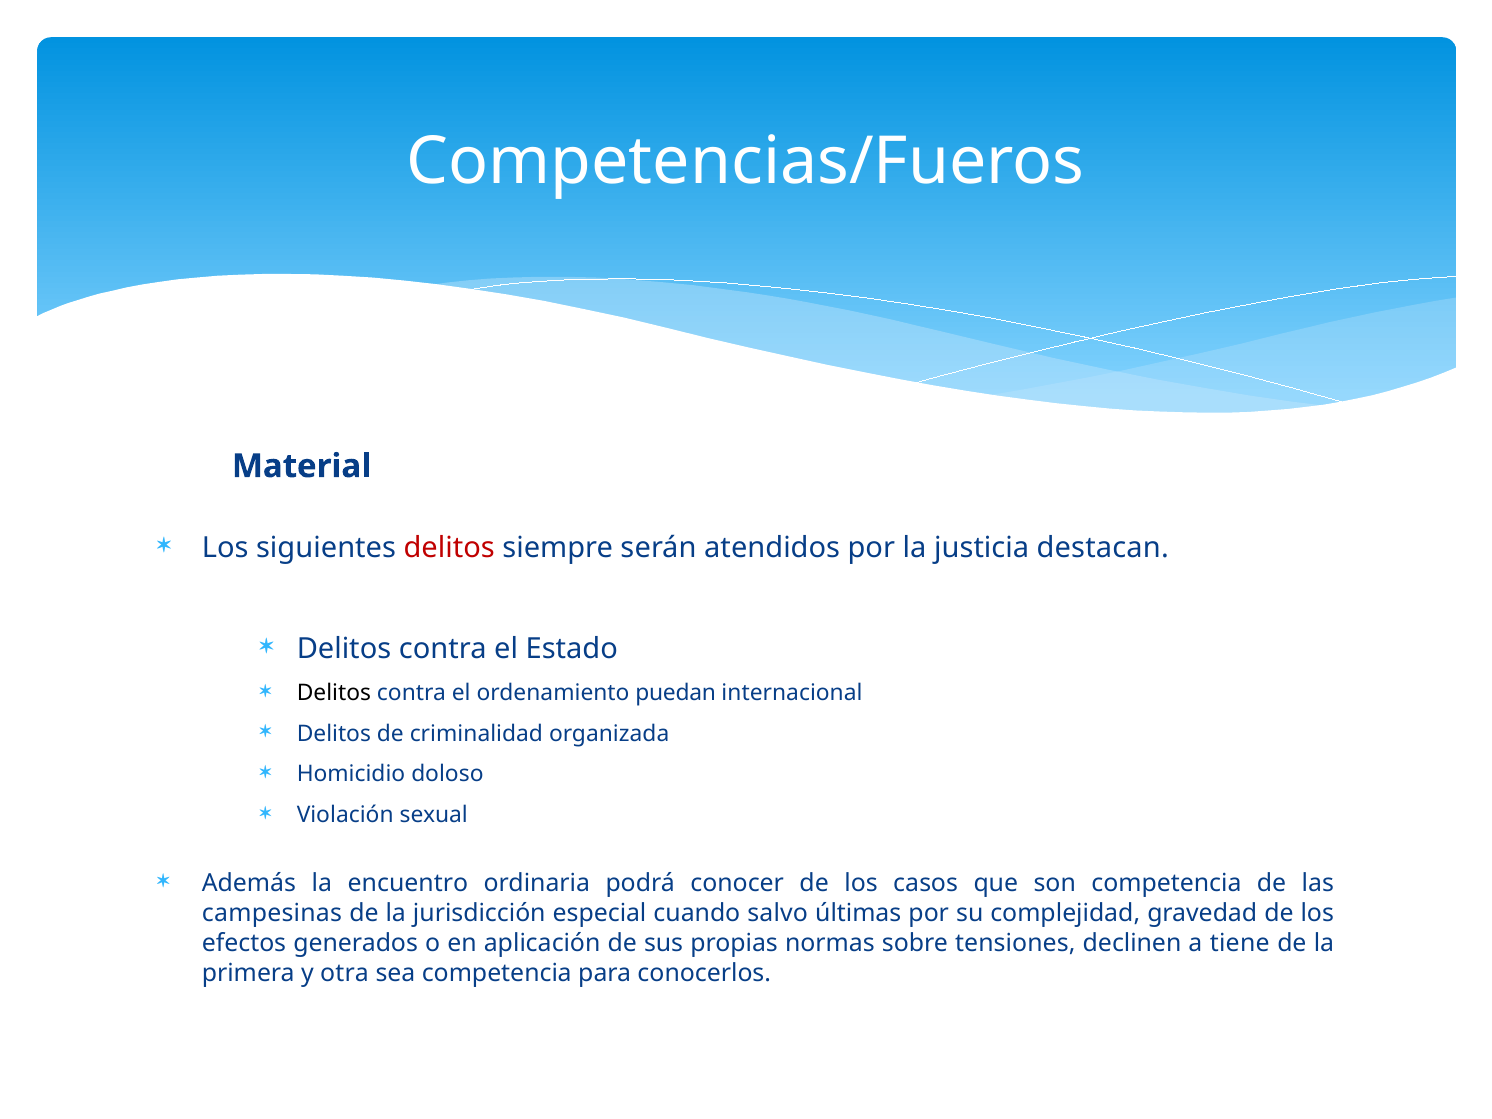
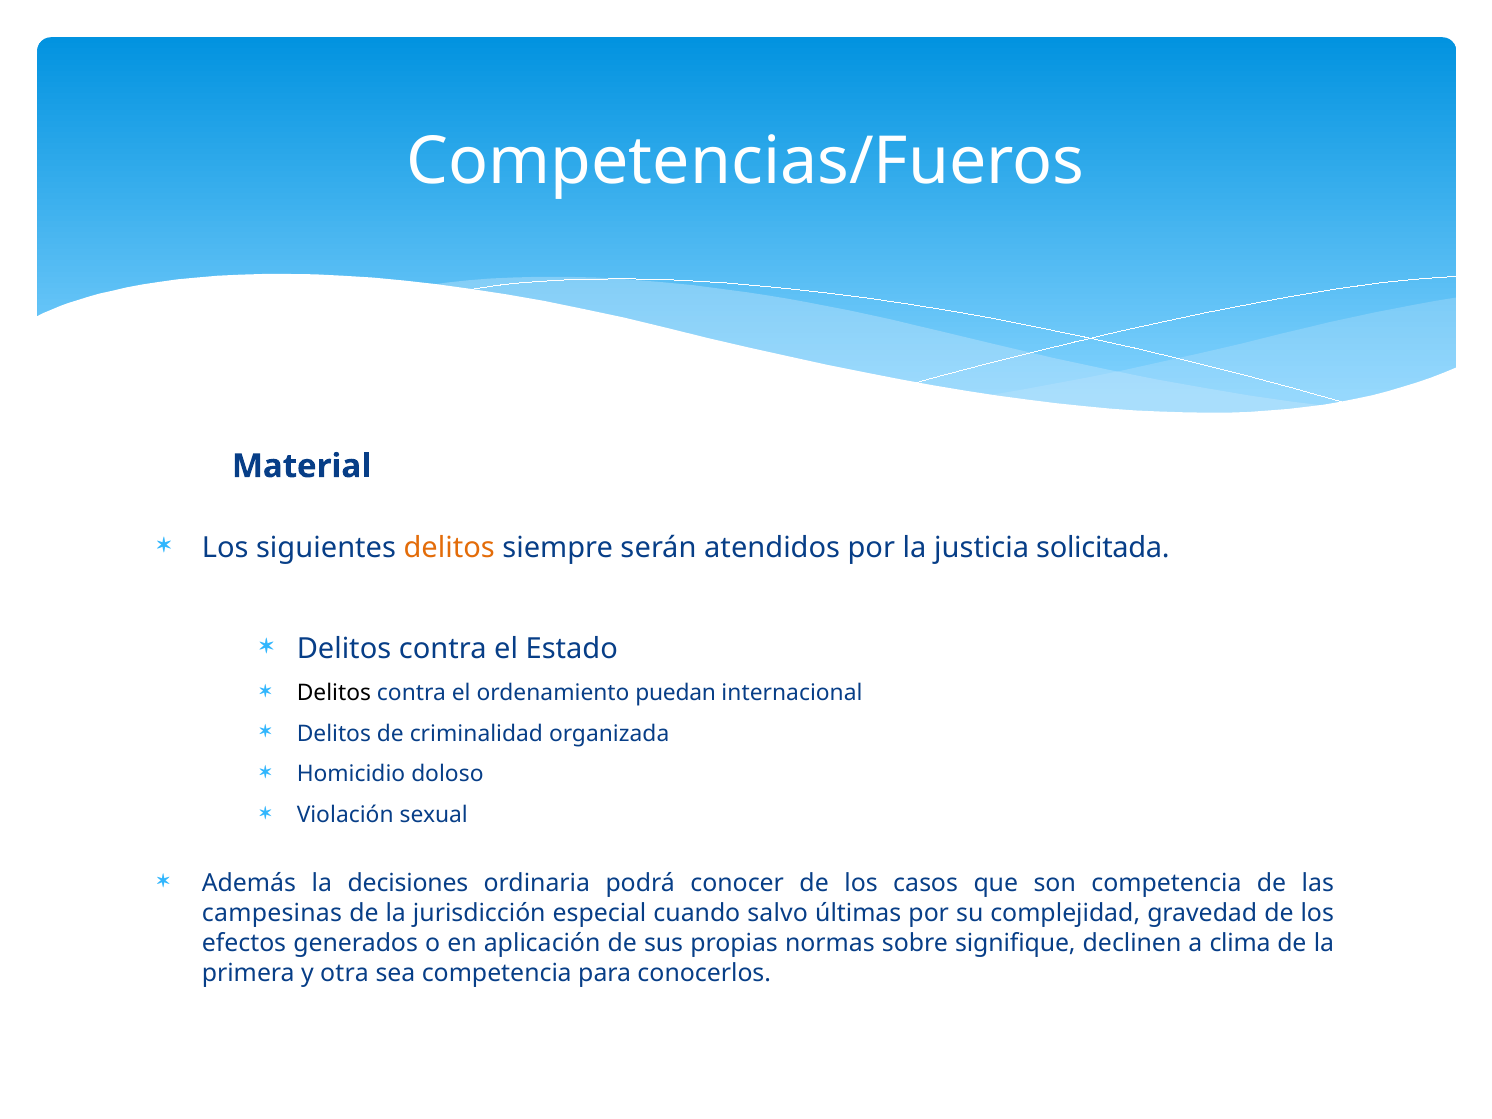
delitos at (449, 548) colour: red -> orange
destacan: destacan -> solicitada
encuentro: encuentro -> decisiones
tensiones: tensiones -> signifique
tiene: tiene -> clima
